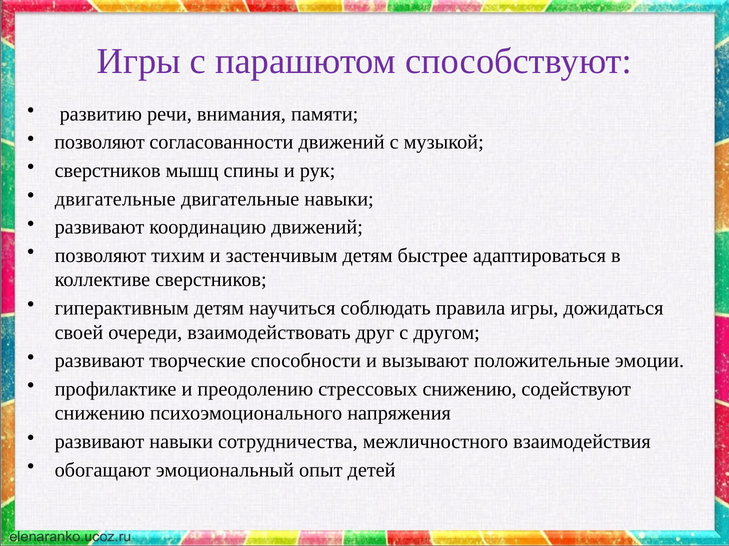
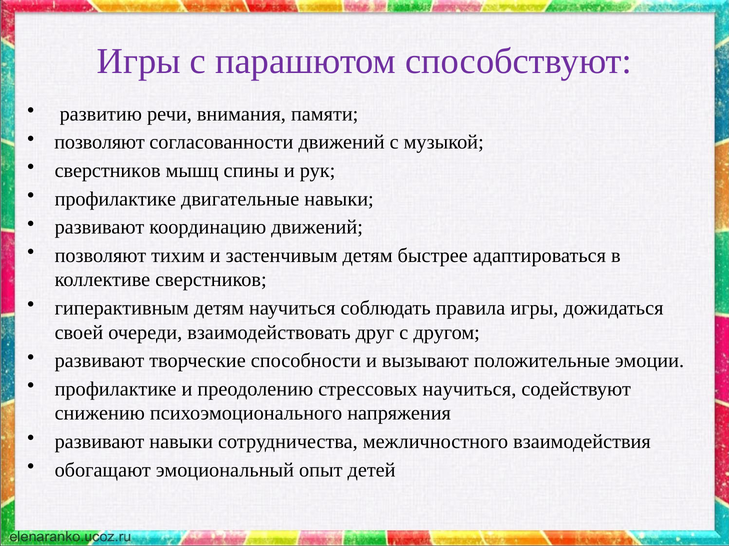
двигательные at (115, 199): двигательные -> профилактике
стрессовых снижению: снижению -> научиться
